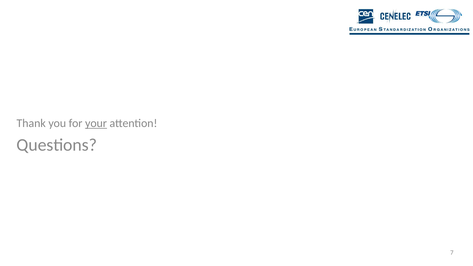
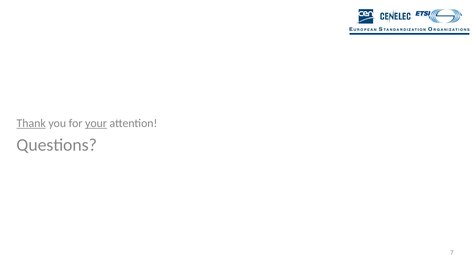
Thank underline: none -> present
